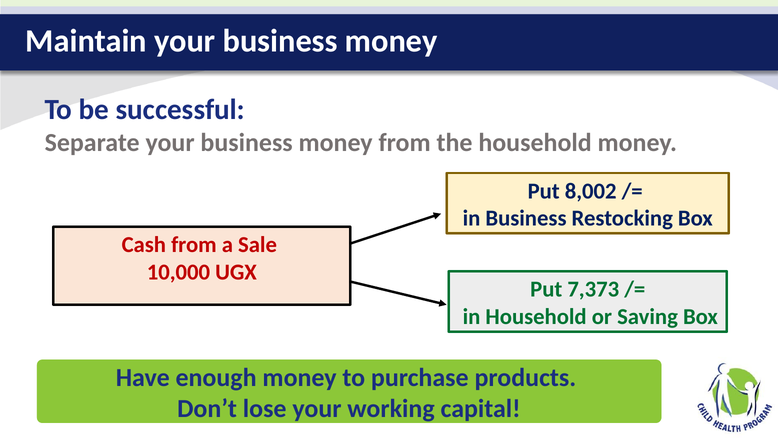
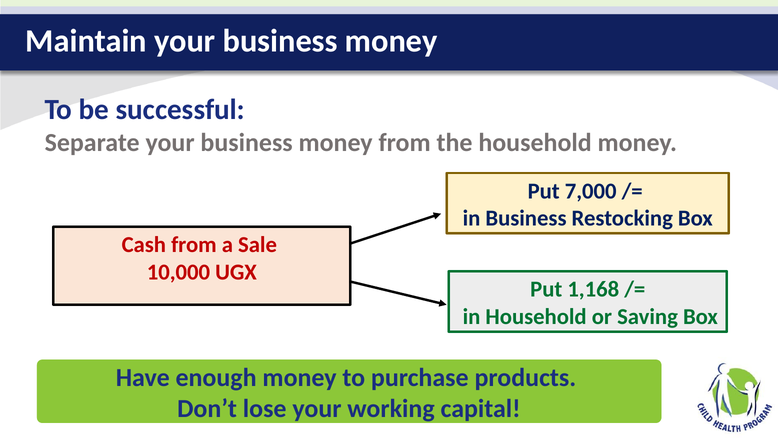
8,002: 8,002 -> 7,000
7,373: 7,373 -> 1,168
